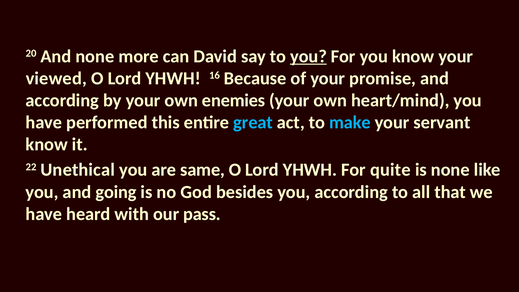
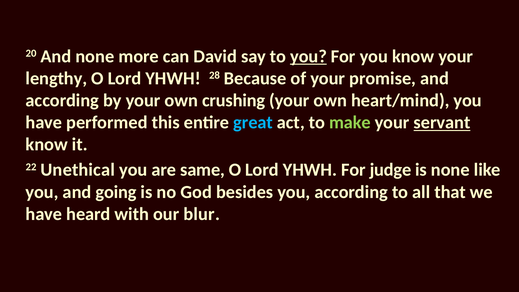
viewed: viewed -> lengthy
16: 16 -> 28
enemies: enemies -> crushing
make colour: light blue -> light green
servant underline: none -> present
quite: quite -> judge
pass: pass -> blur
